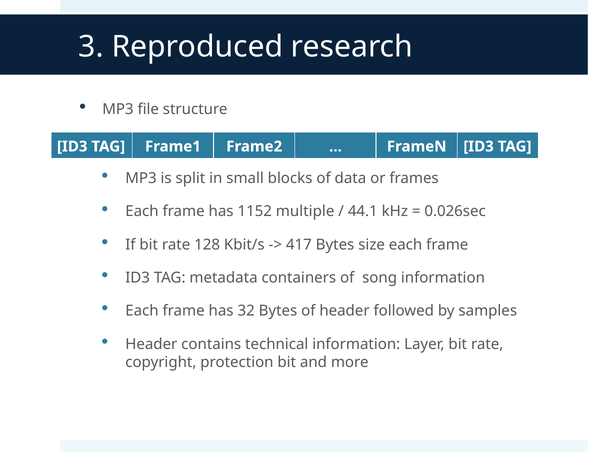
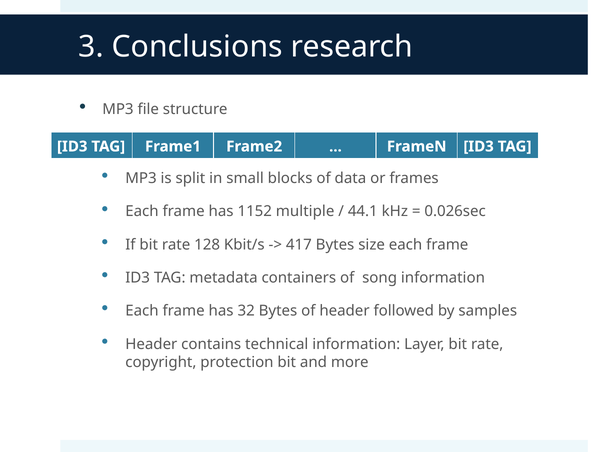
Reproduced: Reproduced -> Conclusions
